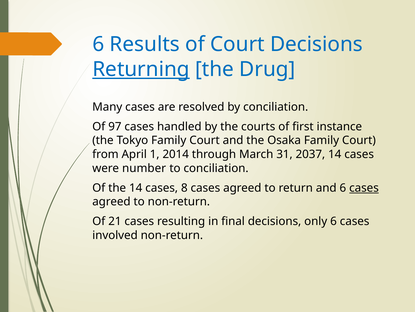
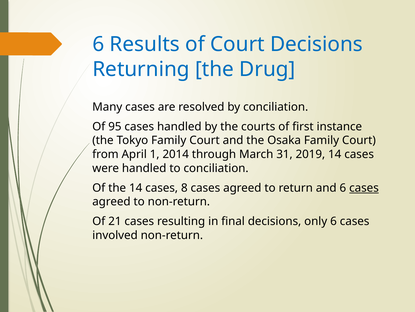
Returning underline: present -> none
97: 97 -> 95
2037: 2037 -> 2019
were number: number -> handled
